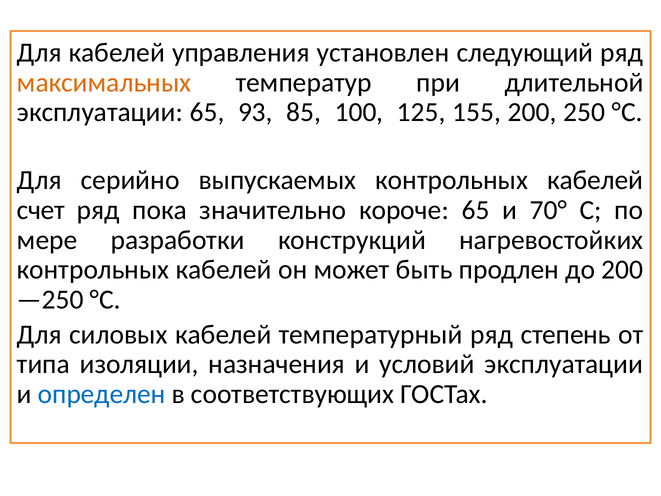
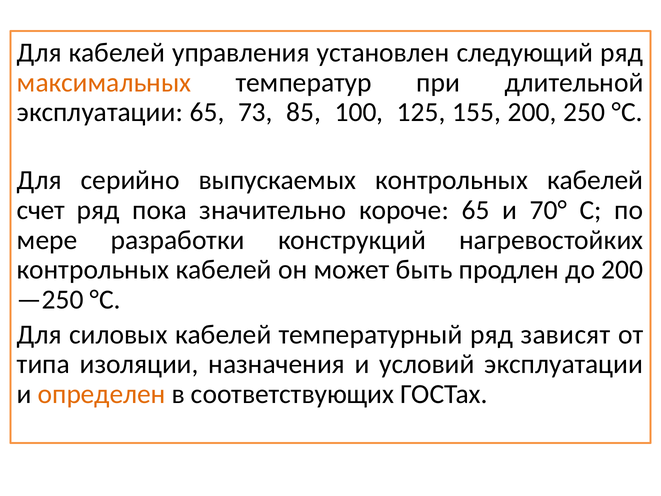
93: 93 -> 73
степень: степень -> зависят
определен colour: blue -> orange
